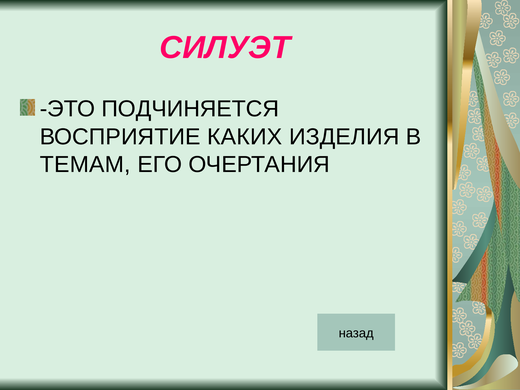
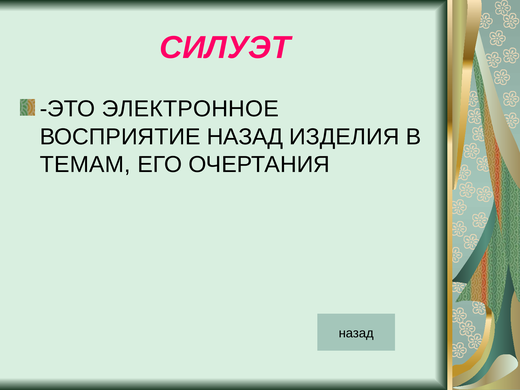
ПОДЧИНЯЕТСЯ: ПОДЧИНЯЕТСЯ -> ЭЛЕКТРОННОЕ
ВОСПРИЯТИЕ КАКИХ: КАКИХ -> НАЗАД
